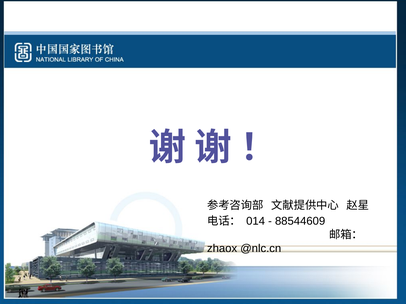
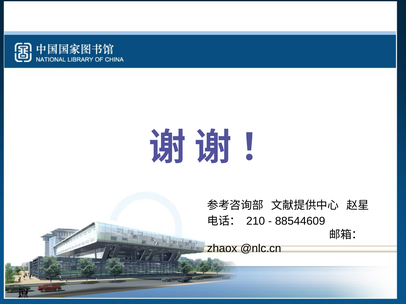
014: 014 -> 210
